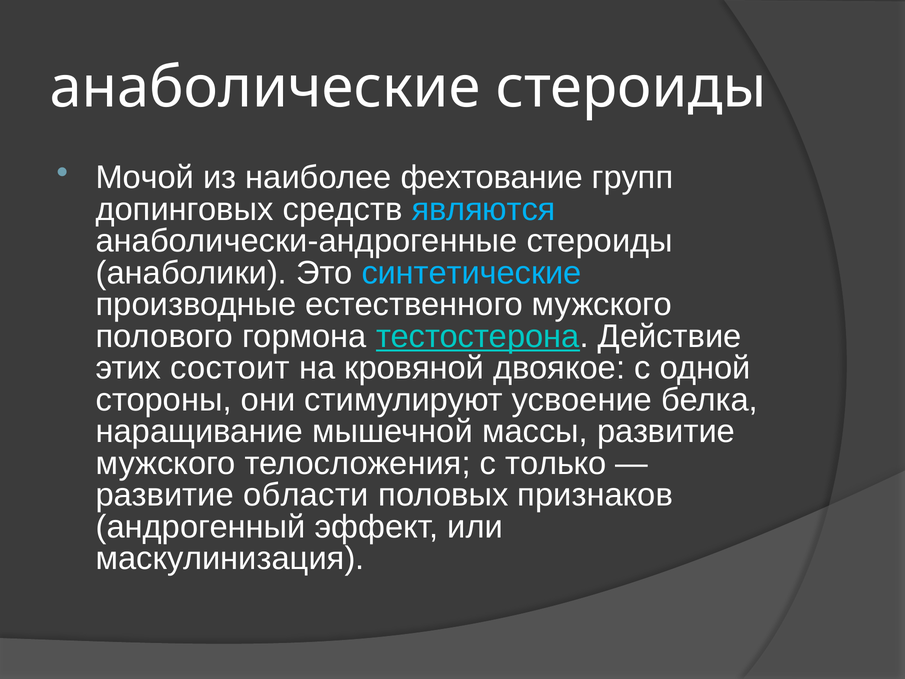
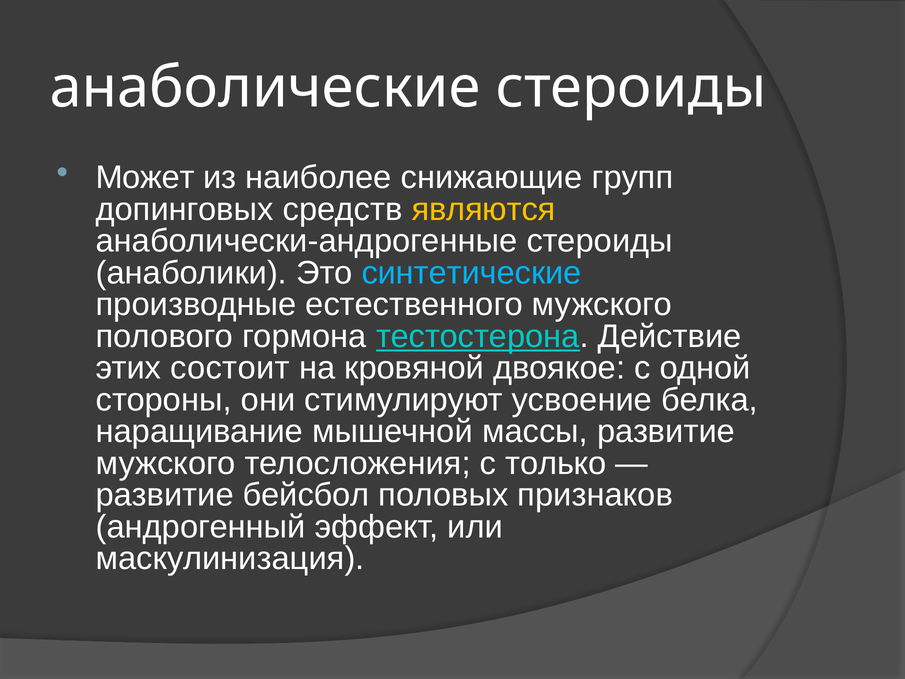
Мочой: Мочой -> Может
фехтование: фехтование -> снижающие
являются colour: light blue -> yellow
области: области -> бейсбол
